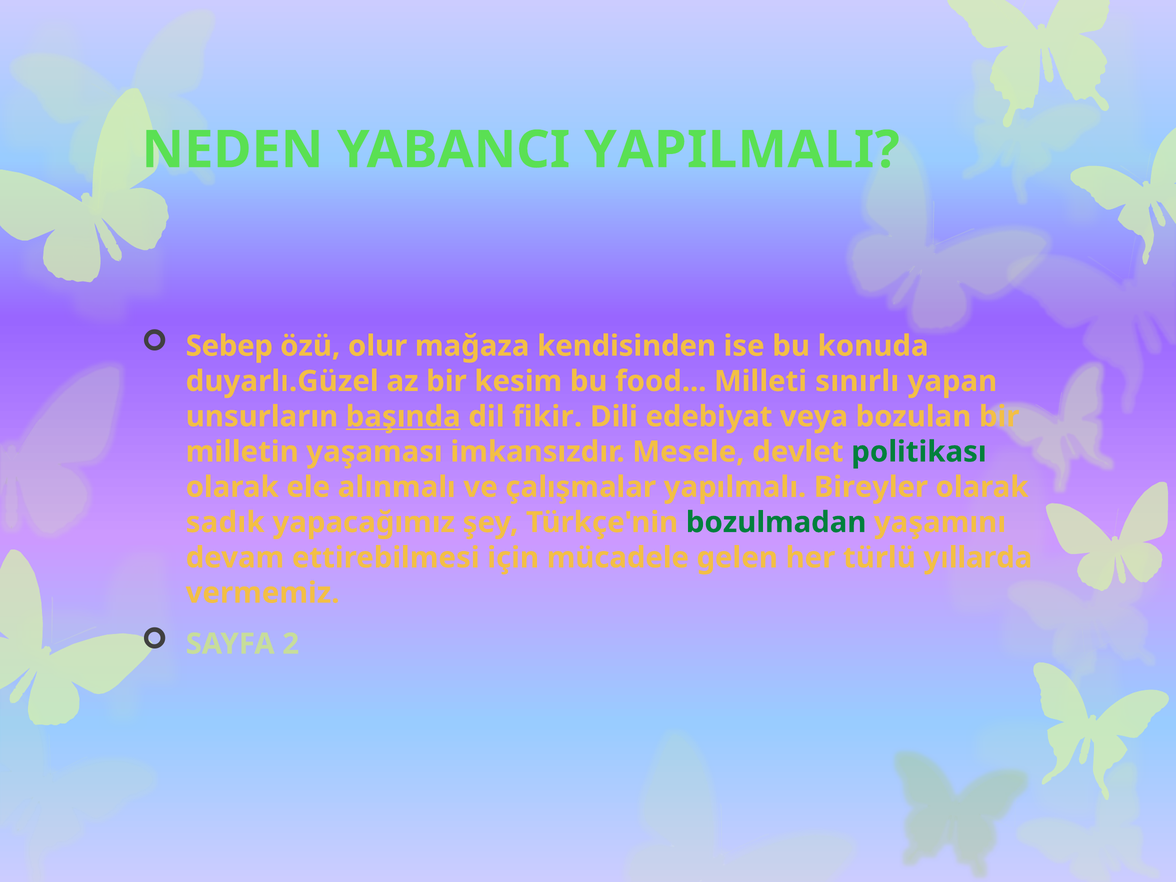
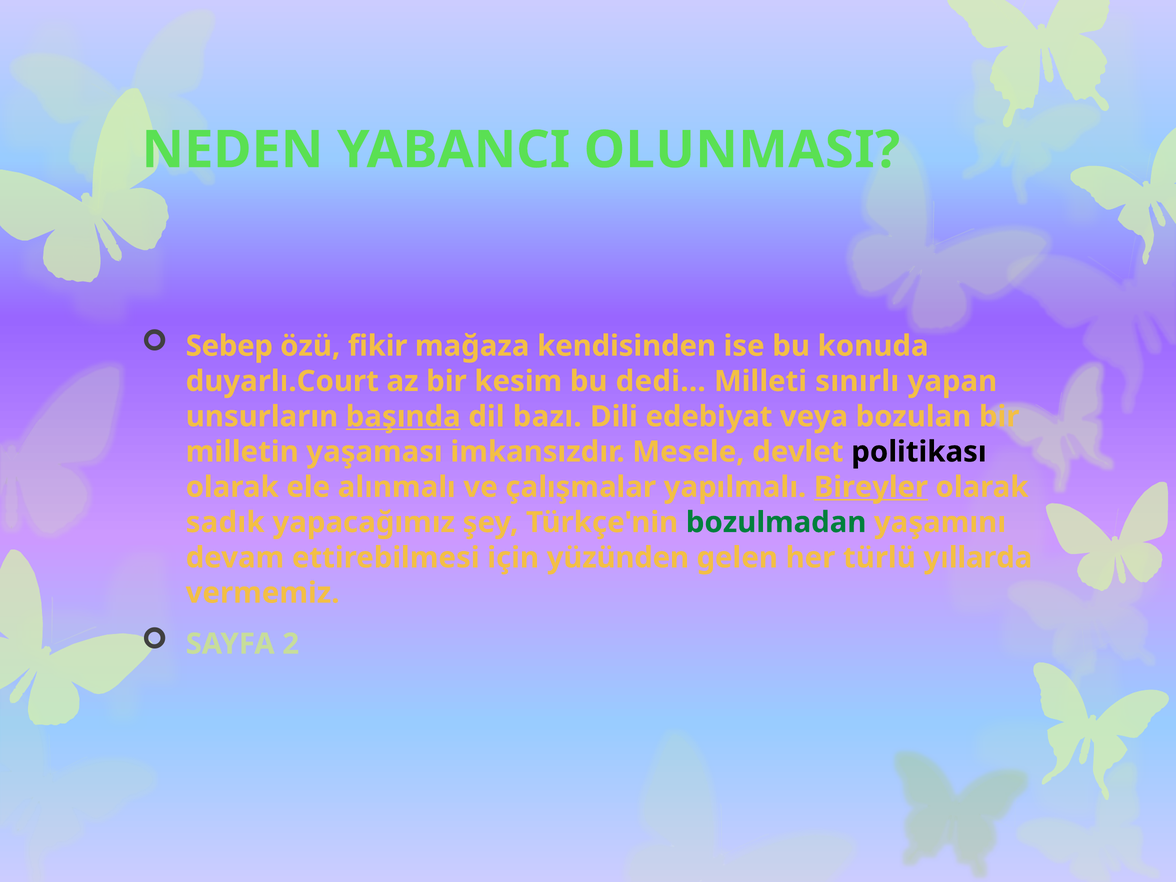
YAPILMALI: YAPILMALI -> OLUNMASI
olur: olur -> fikir
duyarlı.Güzel: duyarlı.Güzel -> duyarlı.Court
food: food -> dedi
fikir: fikir -> bazı
politikası colour: green -> black
Bireyler underline: none -> present
mücadele: mücadele -> yüzünden
